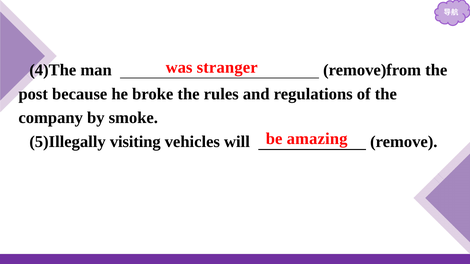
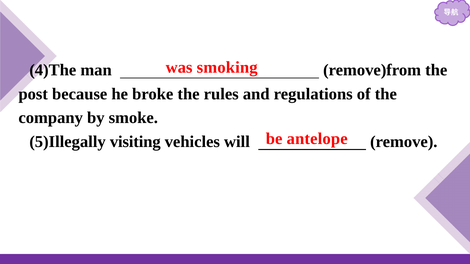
stranger: stranger -> smoking
amazing: amazing -> antelope
